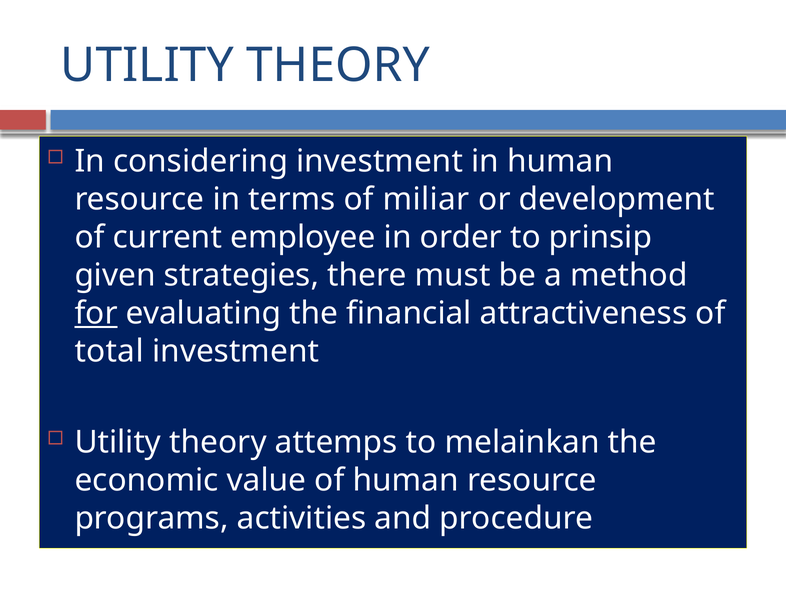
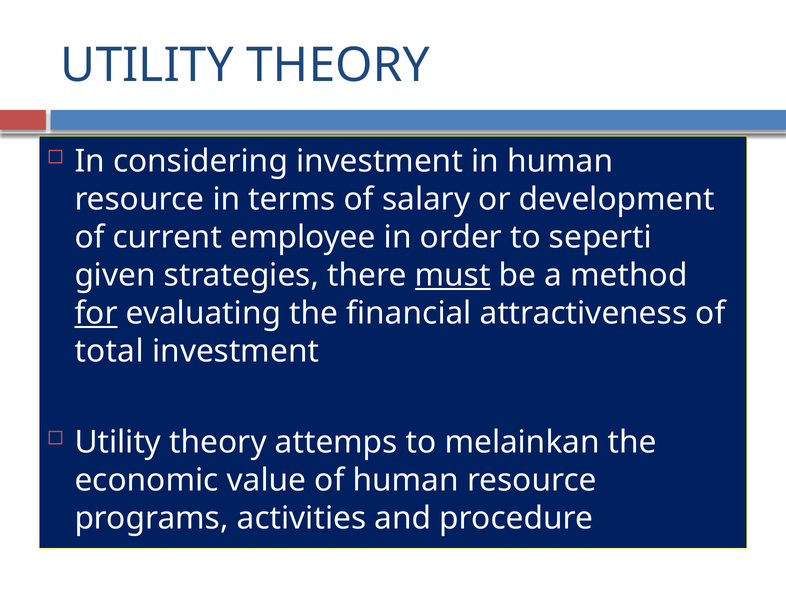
miliar: miliar -> salary
prinsip: prinsip -> seperti
must underline: none -> present
